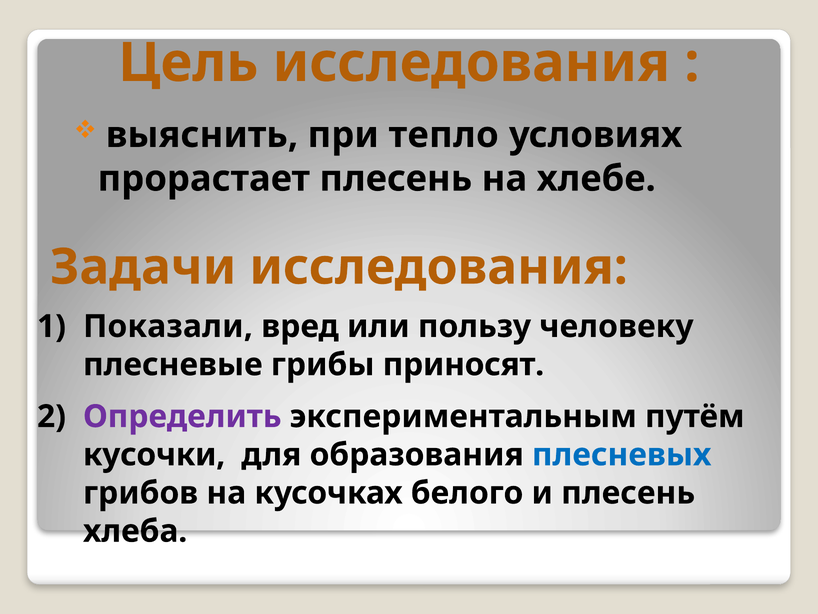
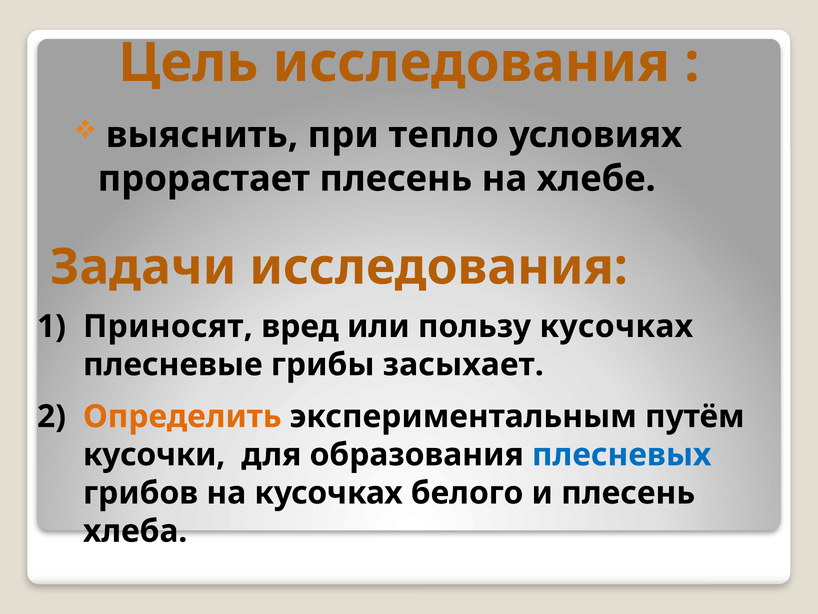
Показали: Показали -> Приносят
пользу человеку: человеку -> кусочках
приносят: приносят -> засыхает
Определить colour: purple -> orange
